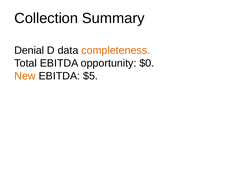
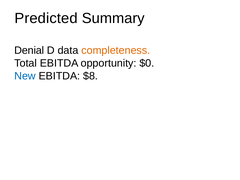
Collection: Collection -> Predicted
New colour: orange -> blue
$5: $5 -> $8
